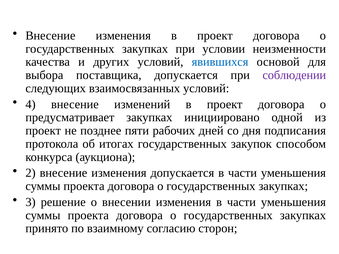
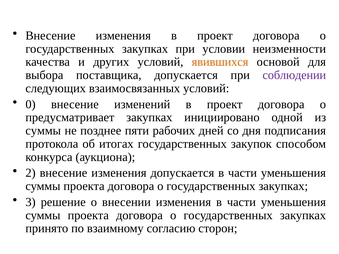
явившихся colour: blue -> orange
4: 4 -> 0
проект at (43, 131): проект -> суммы
